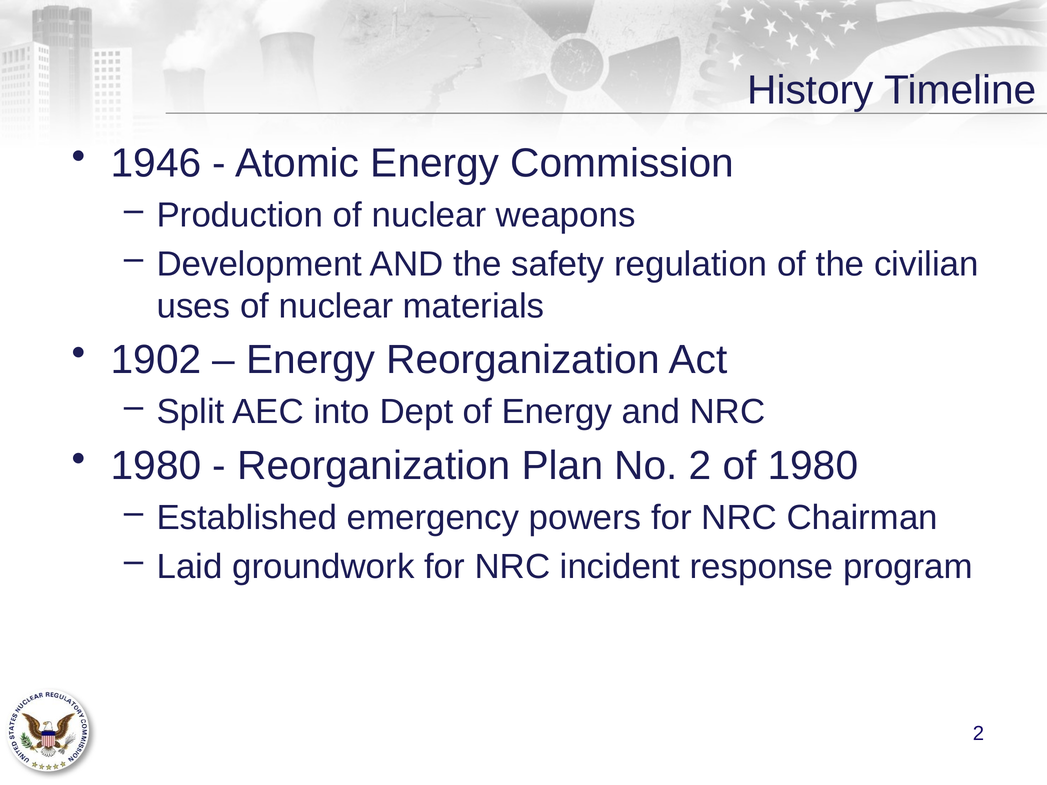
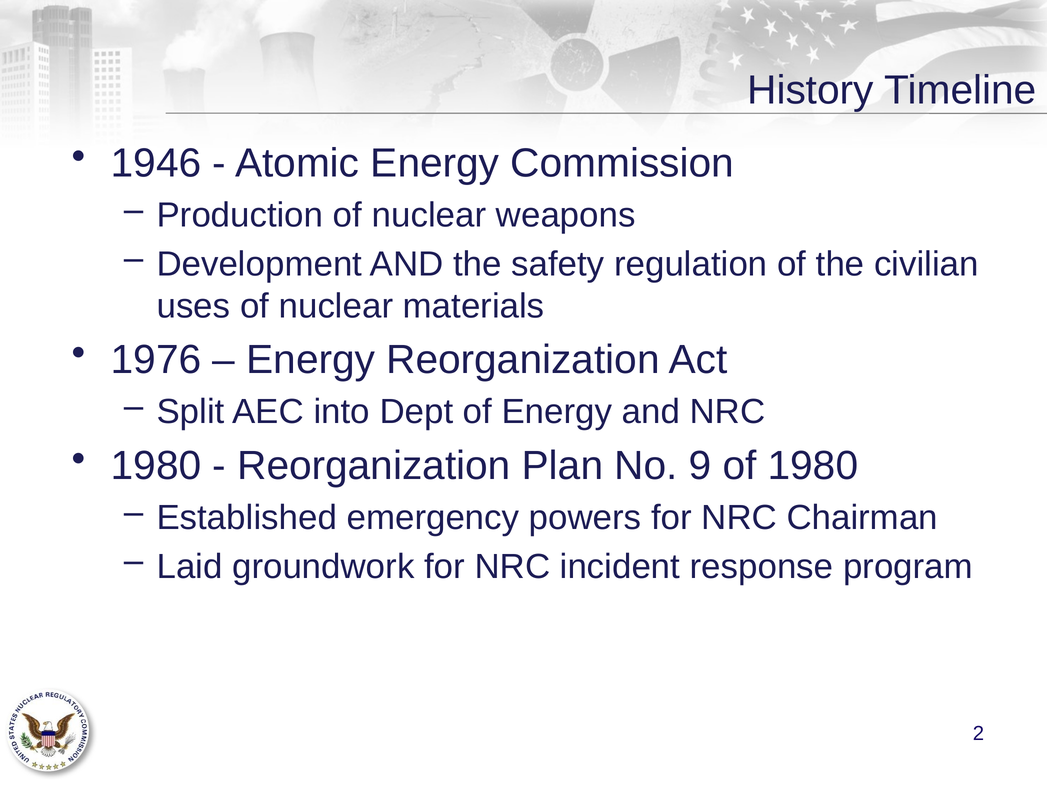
1902: 1902 -> 1976
No 2: 2 -> 9
